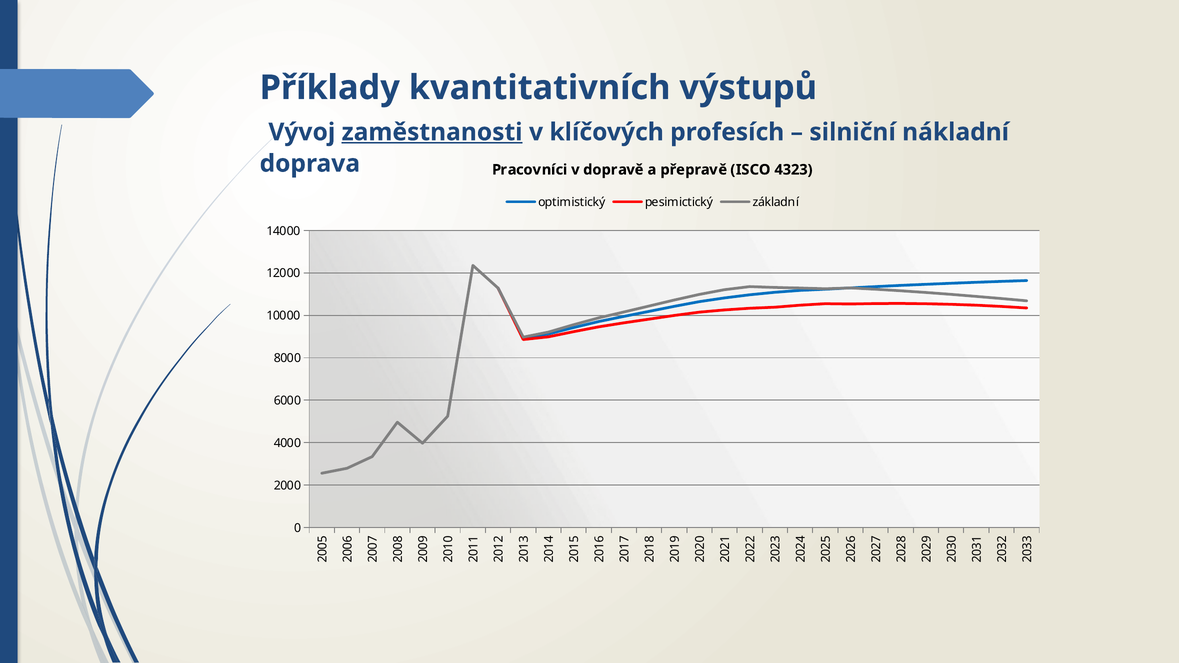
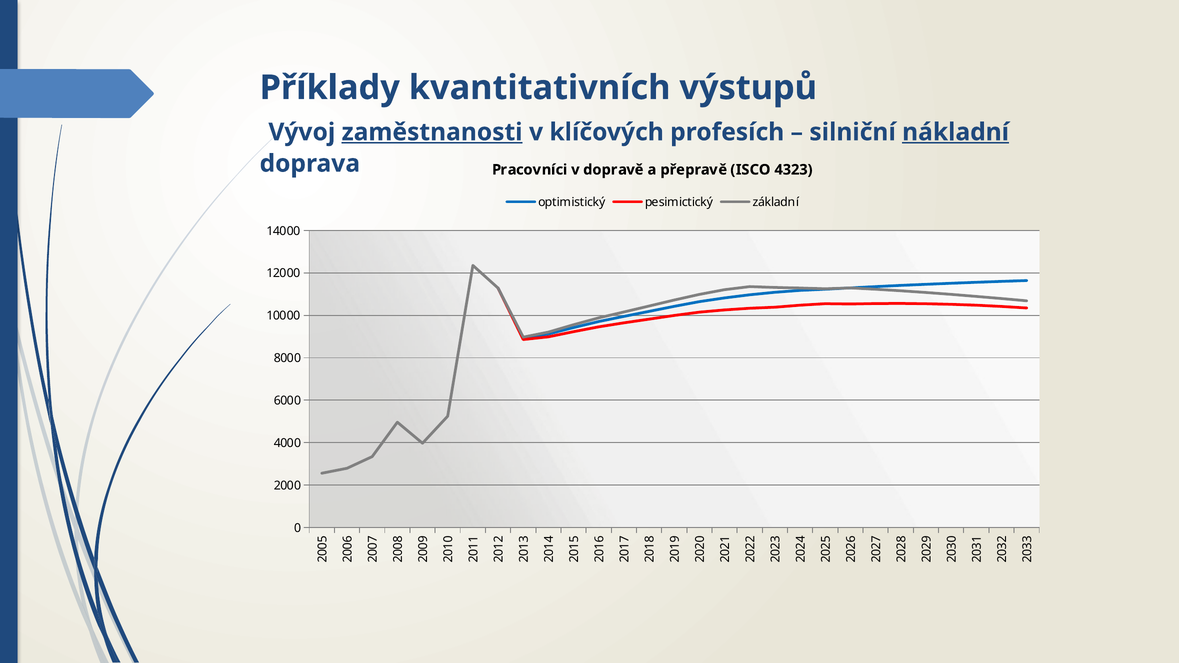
nákladní underline: none -> present
